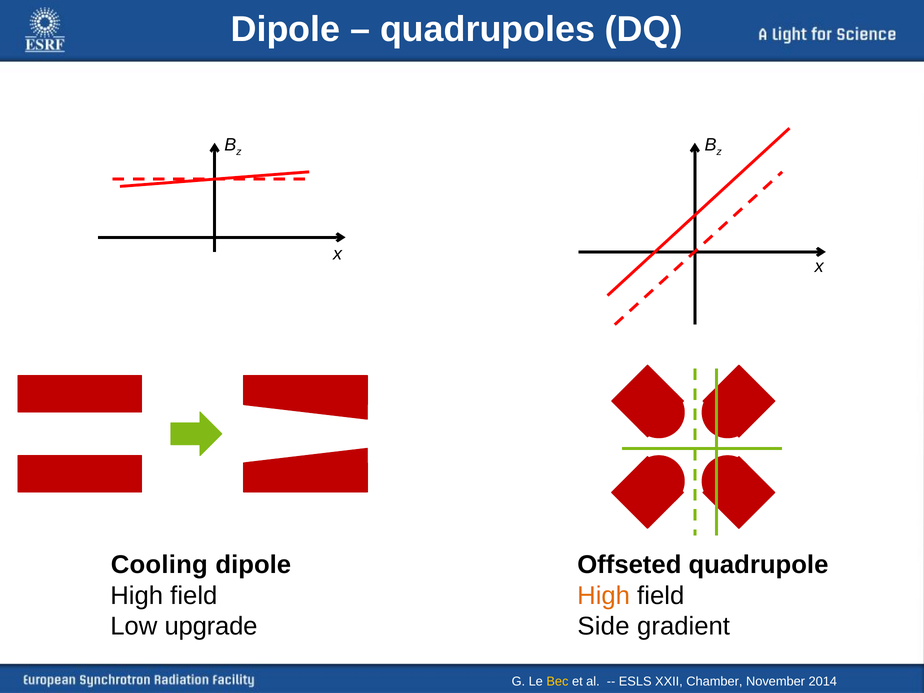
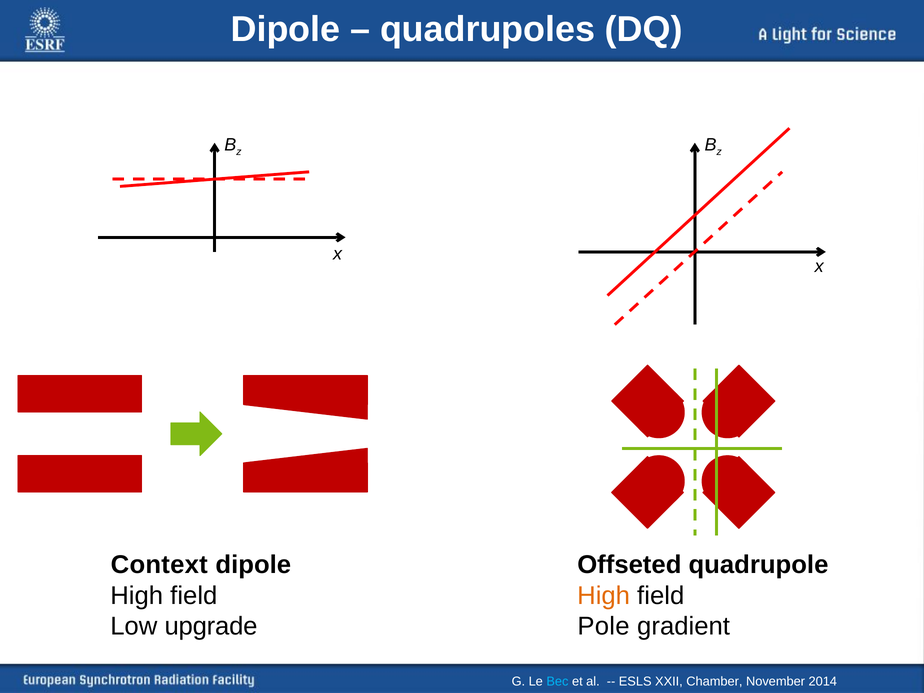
Cooling: Cooling -> Context
Side: Side -> Pole
Bec colour: yellow -> light blue
